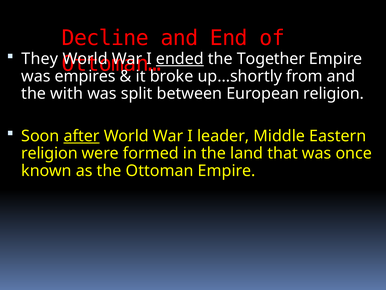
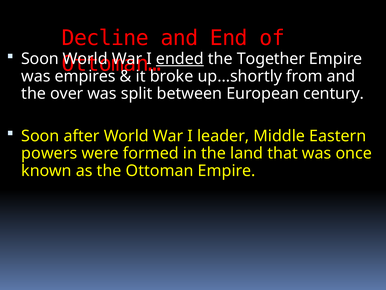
They at (40, 59): They -> Soon
with: with -> over
European religion: religion -> century
after underline: present -> none
religion at (49, 153): religion -> powers
